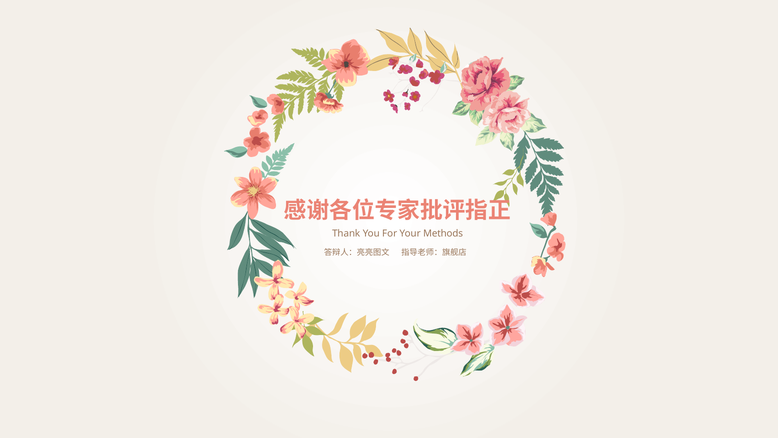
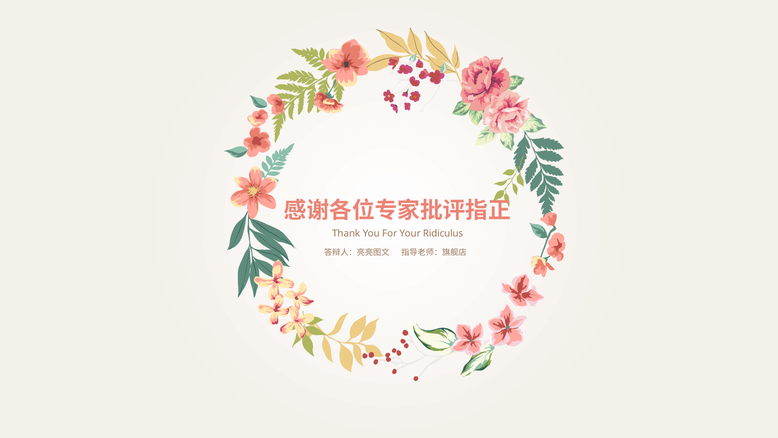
Methods: Methods -> Ridiculus
